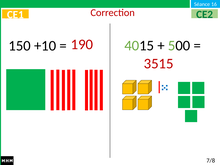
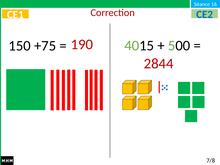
CE2 colour: green -> blue
+10: +10 -> +75
3515: 3515 -> 2844
